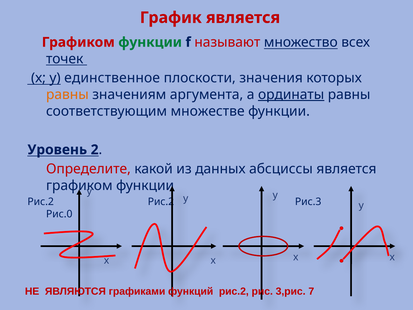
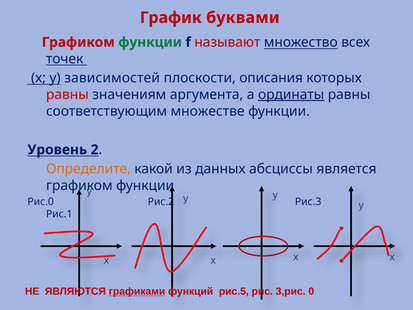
График является: является -> буквами
единственное: единственное -> зависимостей
значения: значения -> описания
равны at (67, 95) colour: orange -> red
Определите colour: red -> orange
Рис.2 at (41, 202): Рис.2 -> Рис.0
Рис.0: Рис.0 -> Рис.1
графиками underline: none -> present
функций рис.2: рис.2 -> рис.5
7: 7 -> 0
